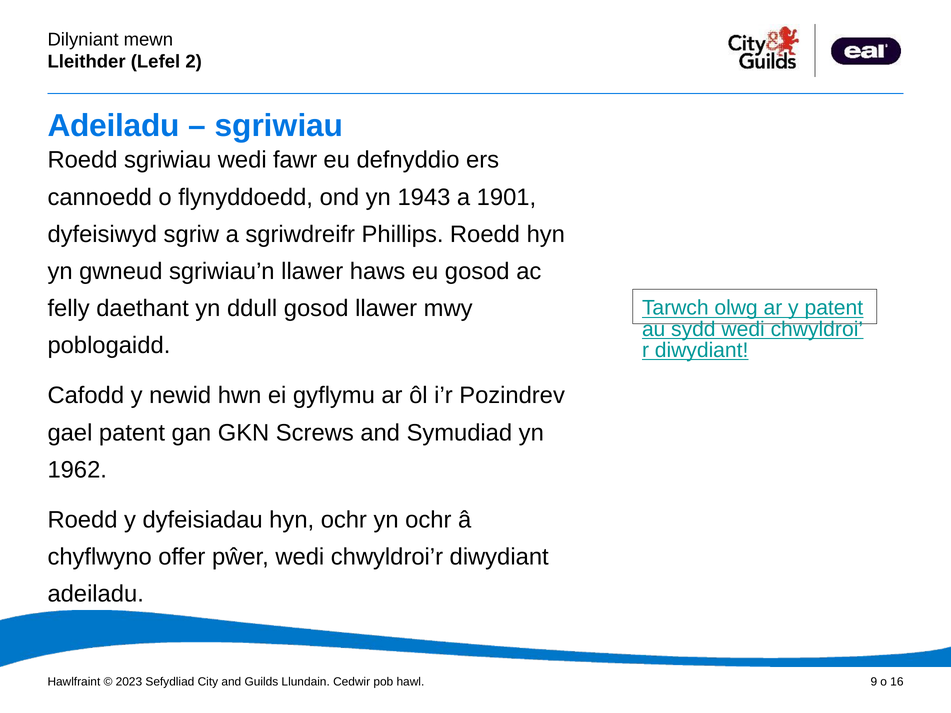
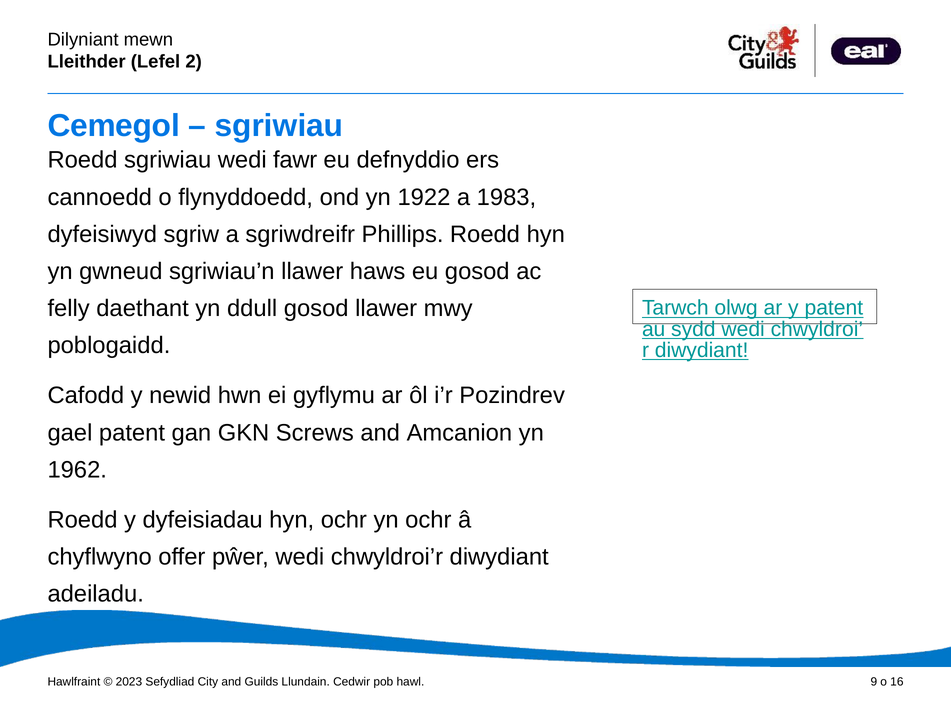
Adeiladu at (114, 126): Adeiladu -> Cemegol
1943: 1943 -> 1922
1901: 1901 -> 1983
Symudiad: Symudiad -> Amcanion
